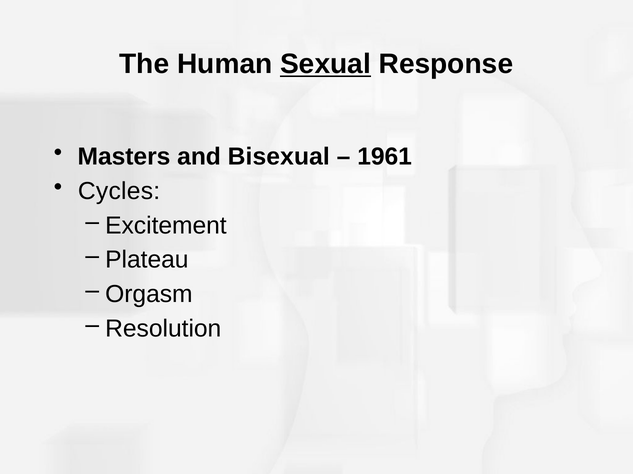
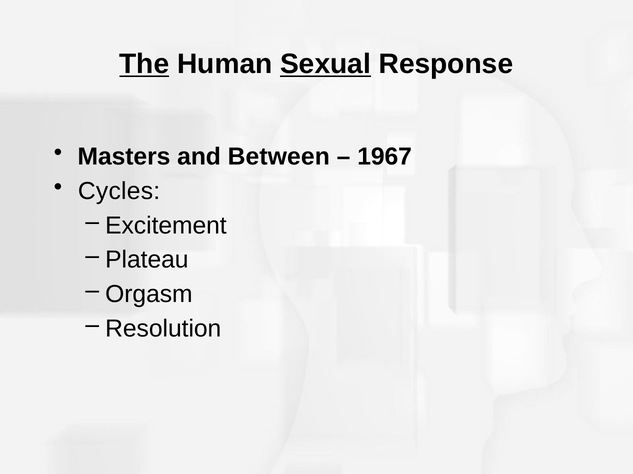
The underline: none -> present
Bisexual: Bisexual -> Between
1961: 1961 -> 1967
